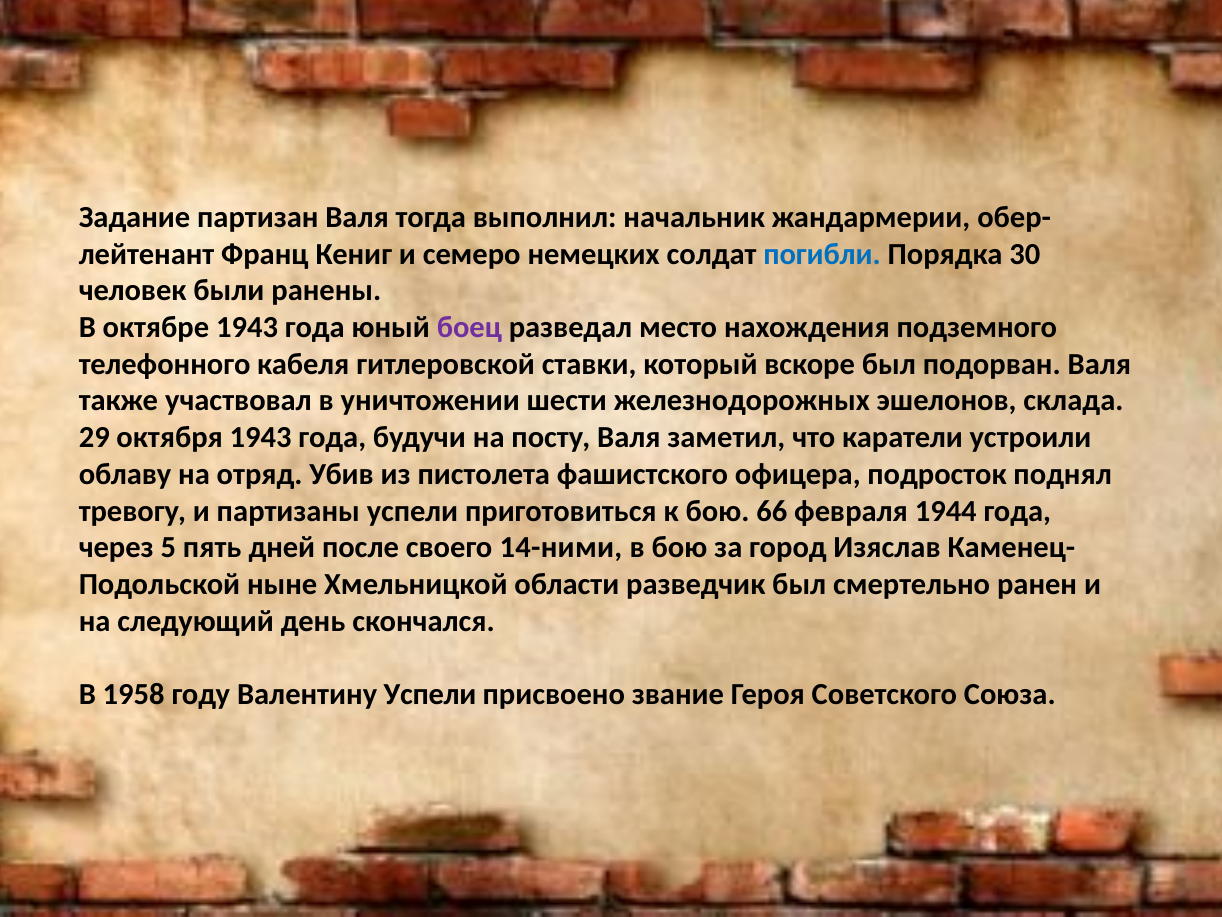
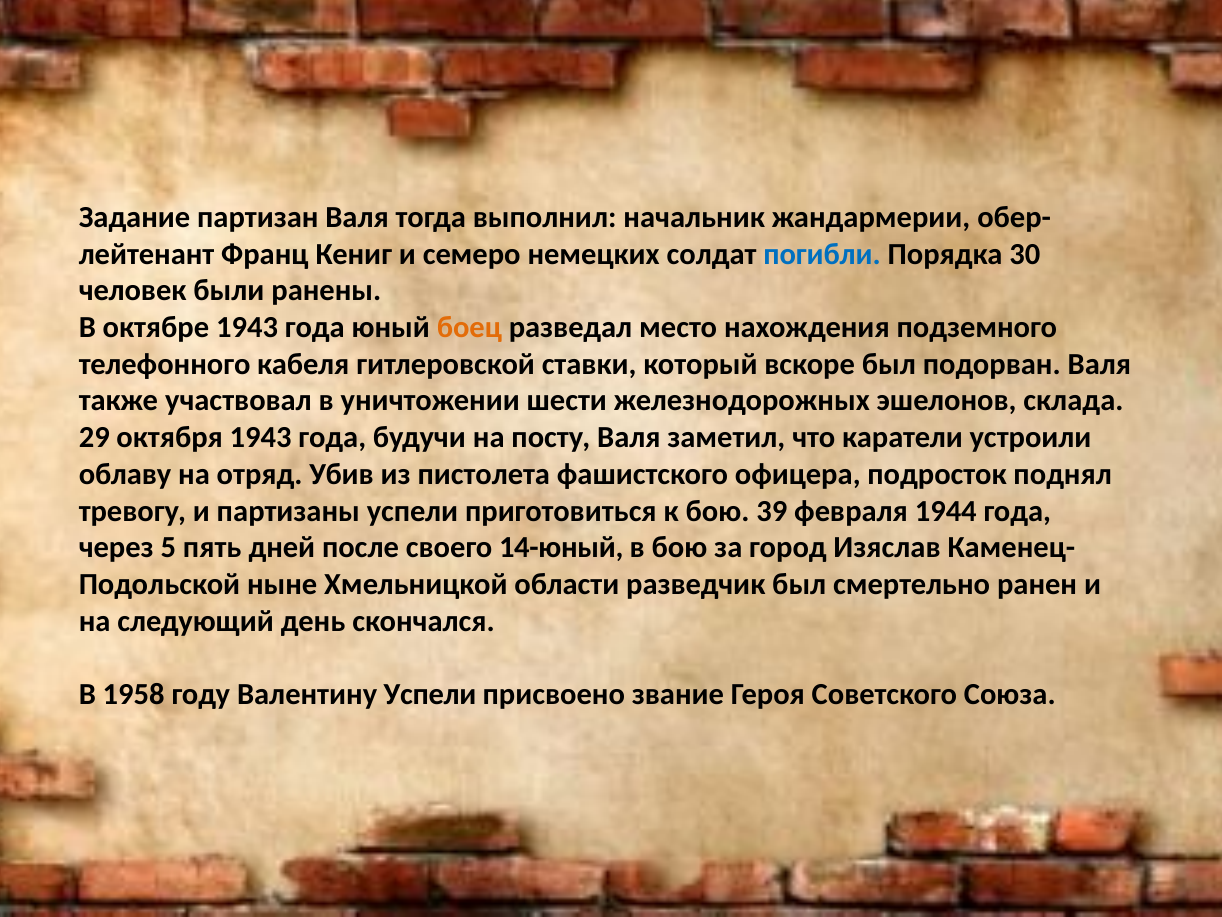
боец colour: purple -> orange
66: 66 -> 39
14-ними: 14-ними -> 14-юный
